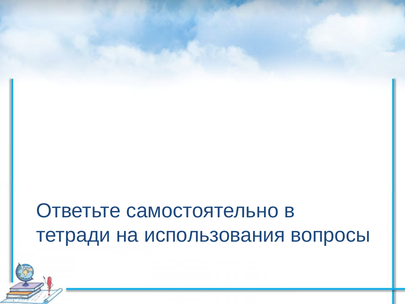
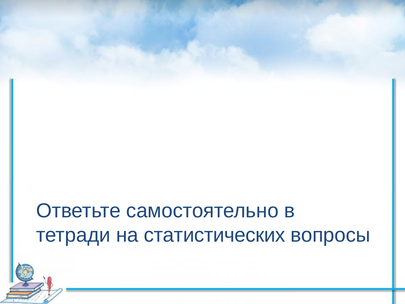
использования: использования -> статистических
